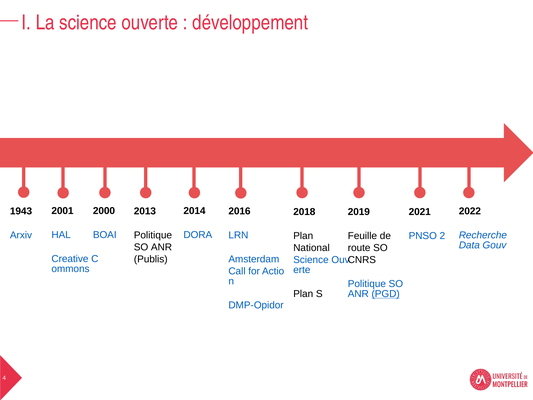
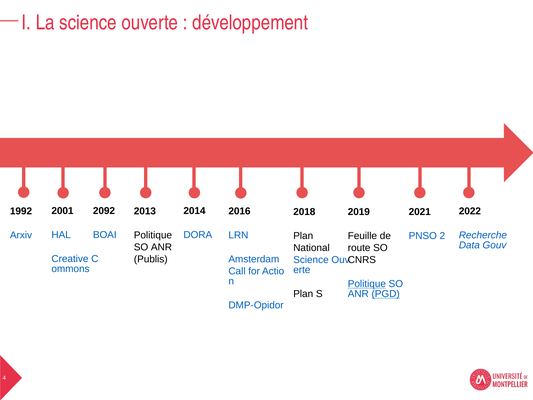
2000: 2000 -> 2092
1943: 1943 -> 1992
Politique at (367, 284) underline: none -> present
